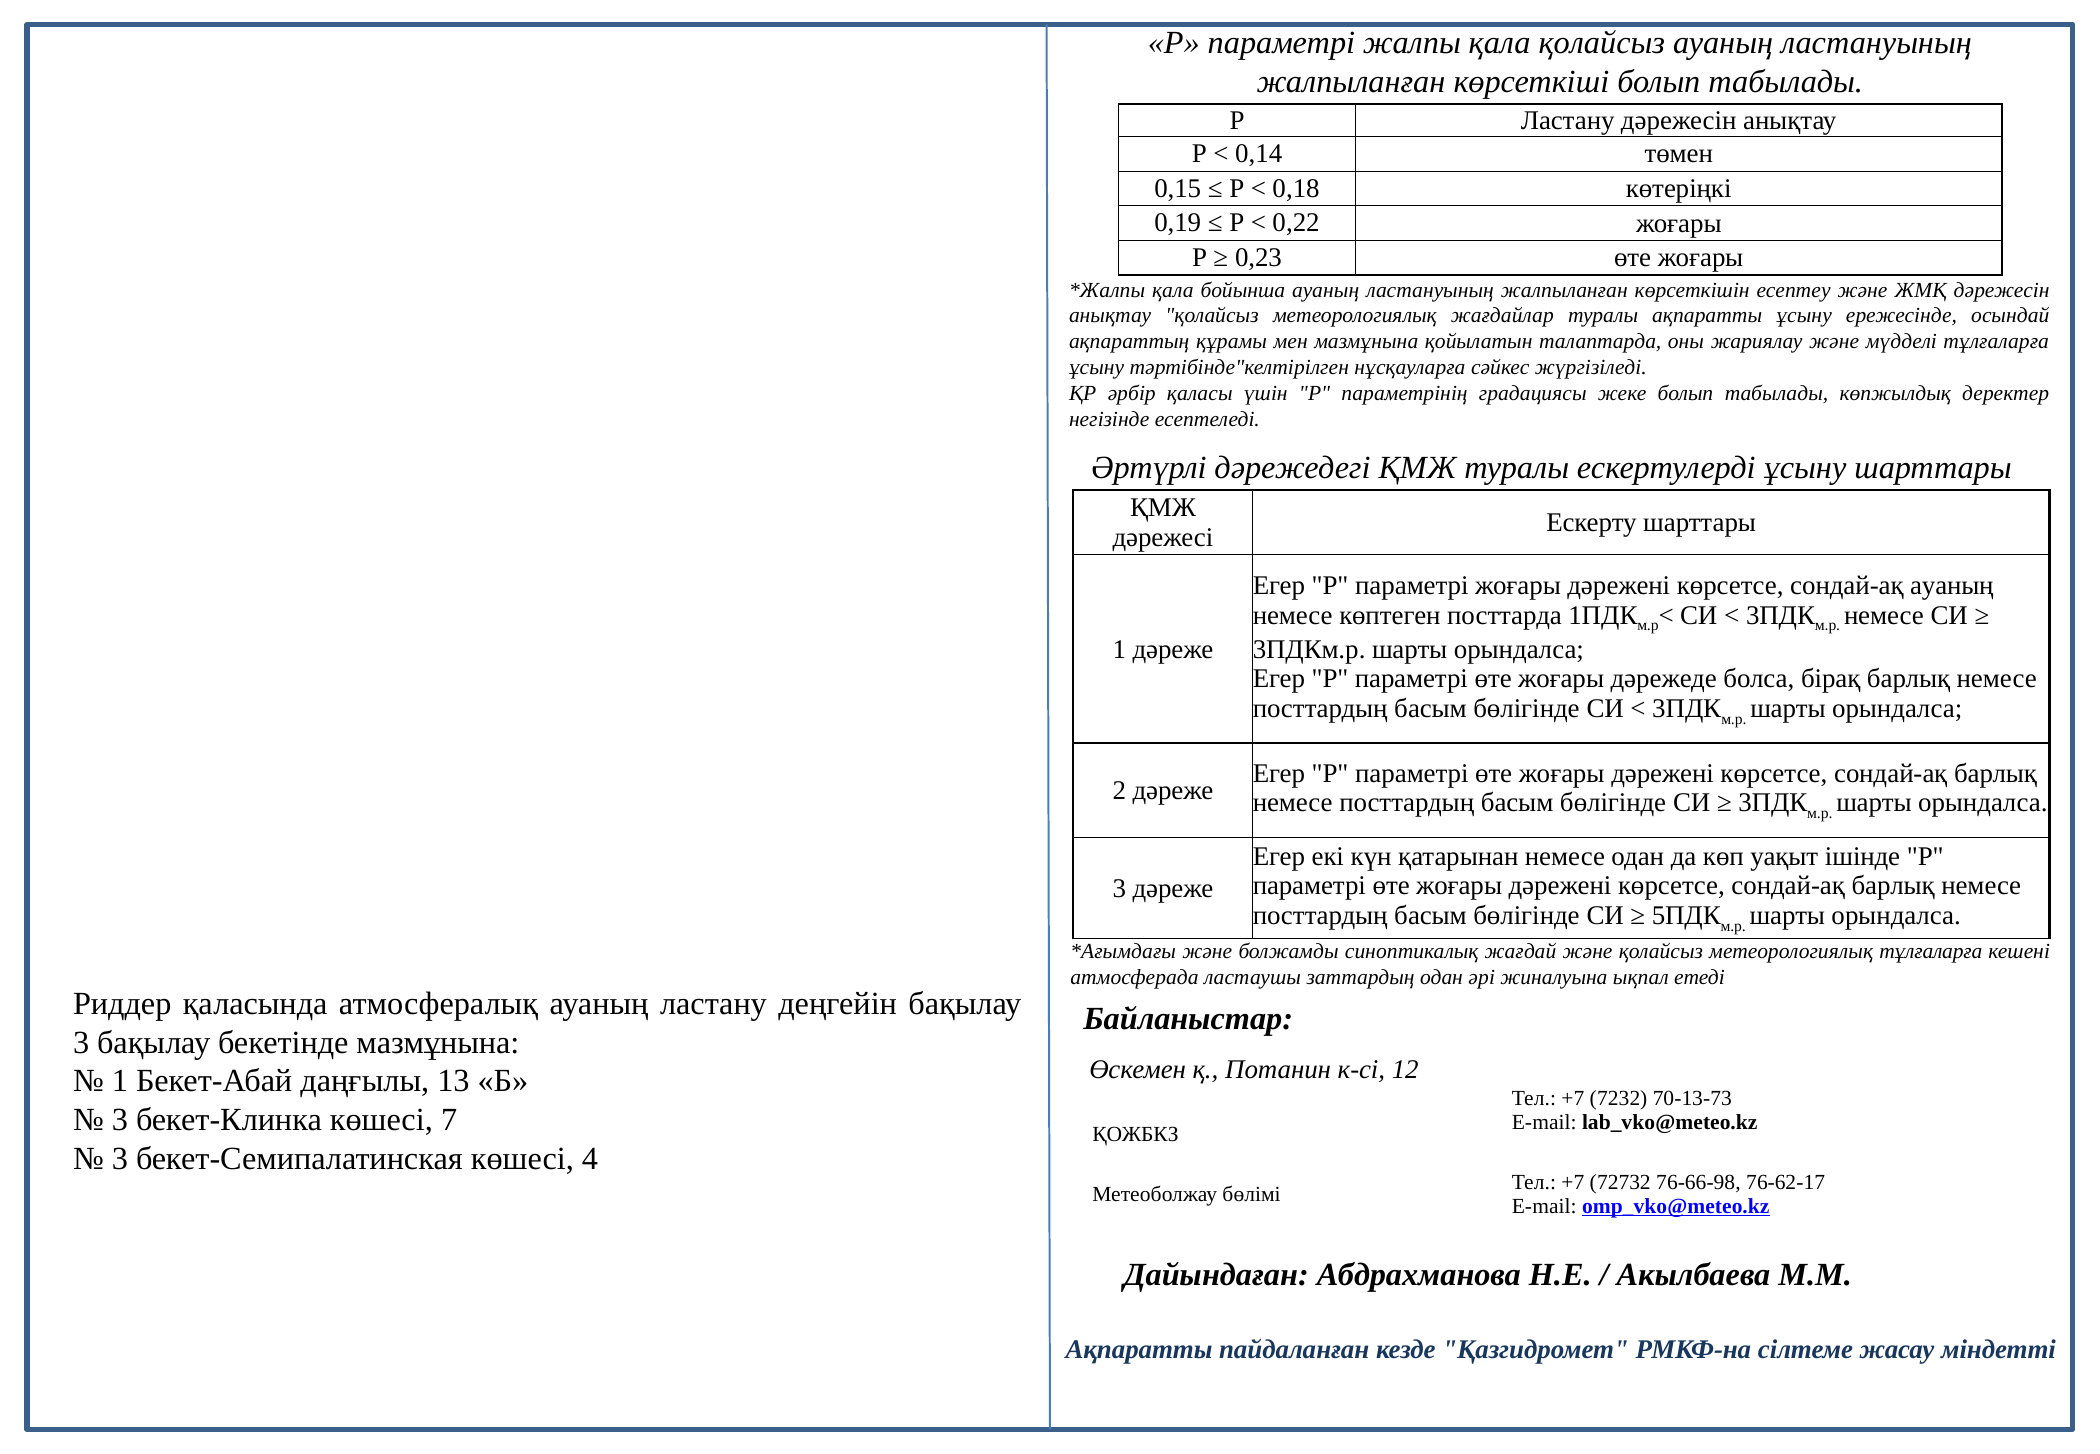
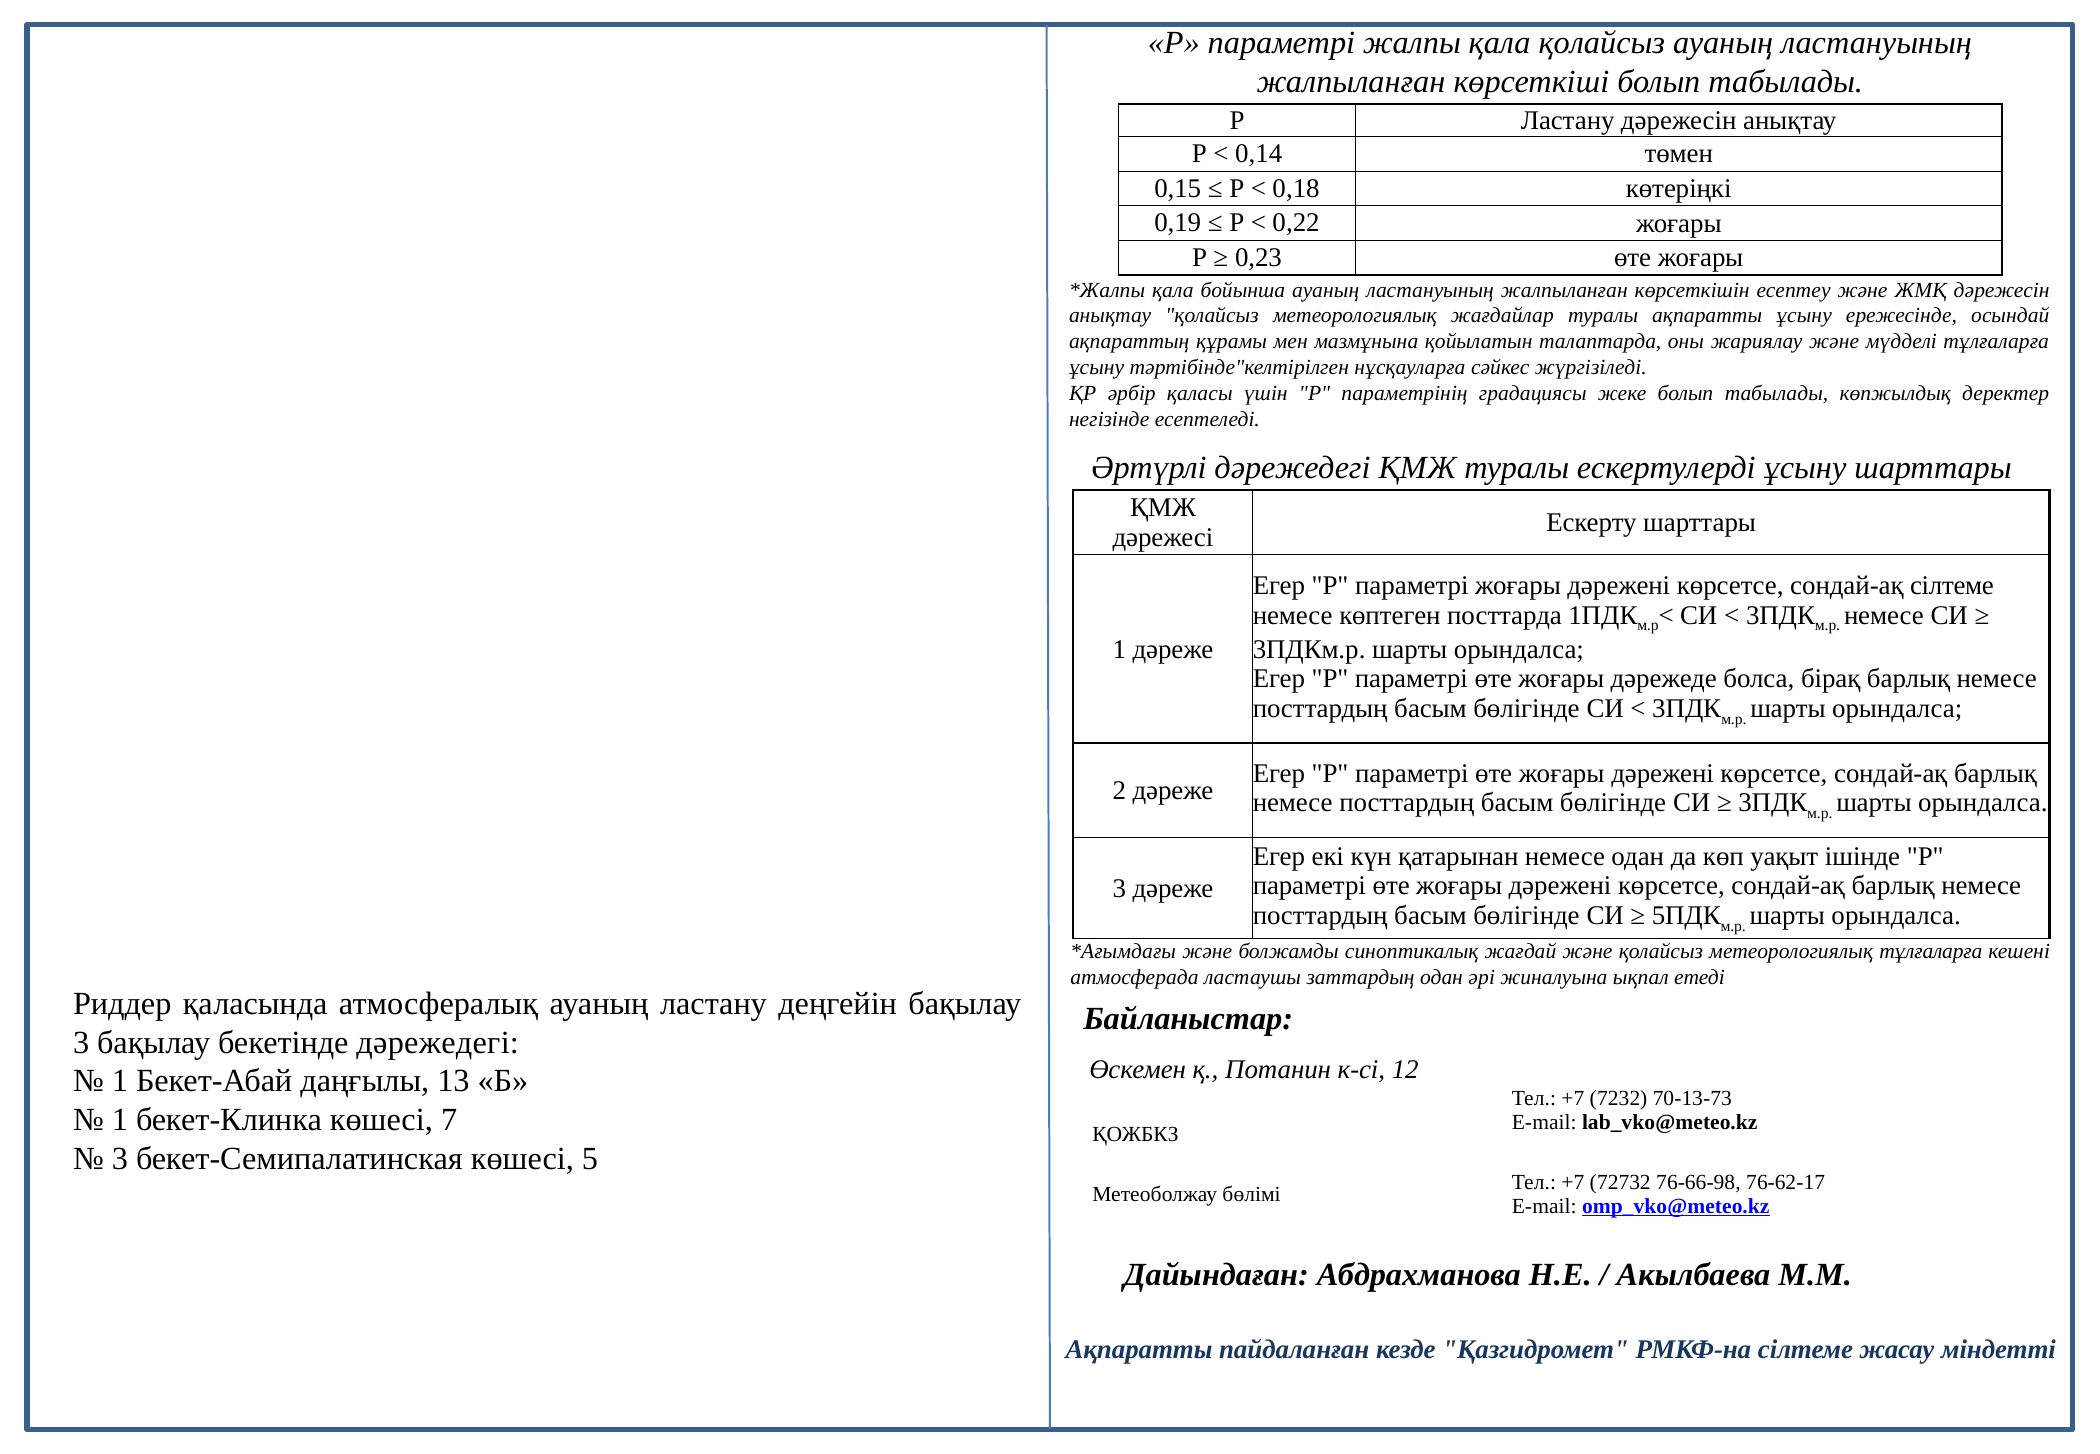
сондай-ақ ауаның: ауаның -> сілтеме
бекетінде мазмұнына: мазмұнына -> дәрежедегі
3 at (120, 1120): 3 -> 1
4: 4 -> 5
